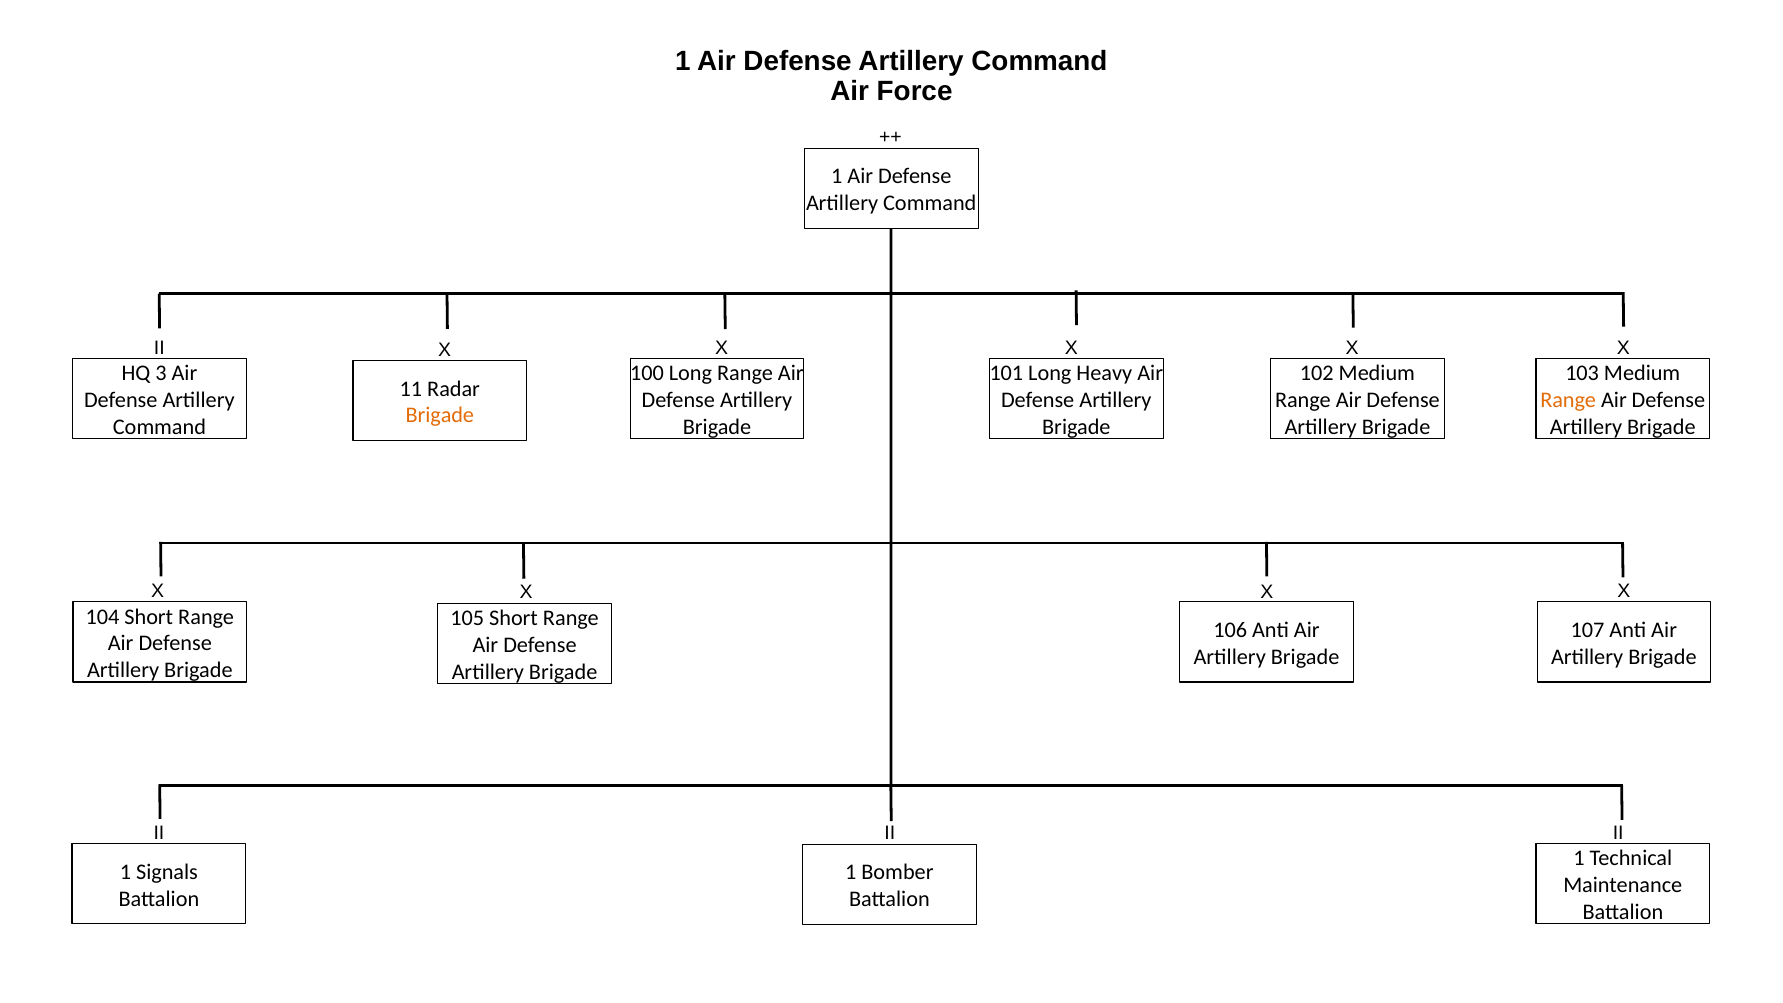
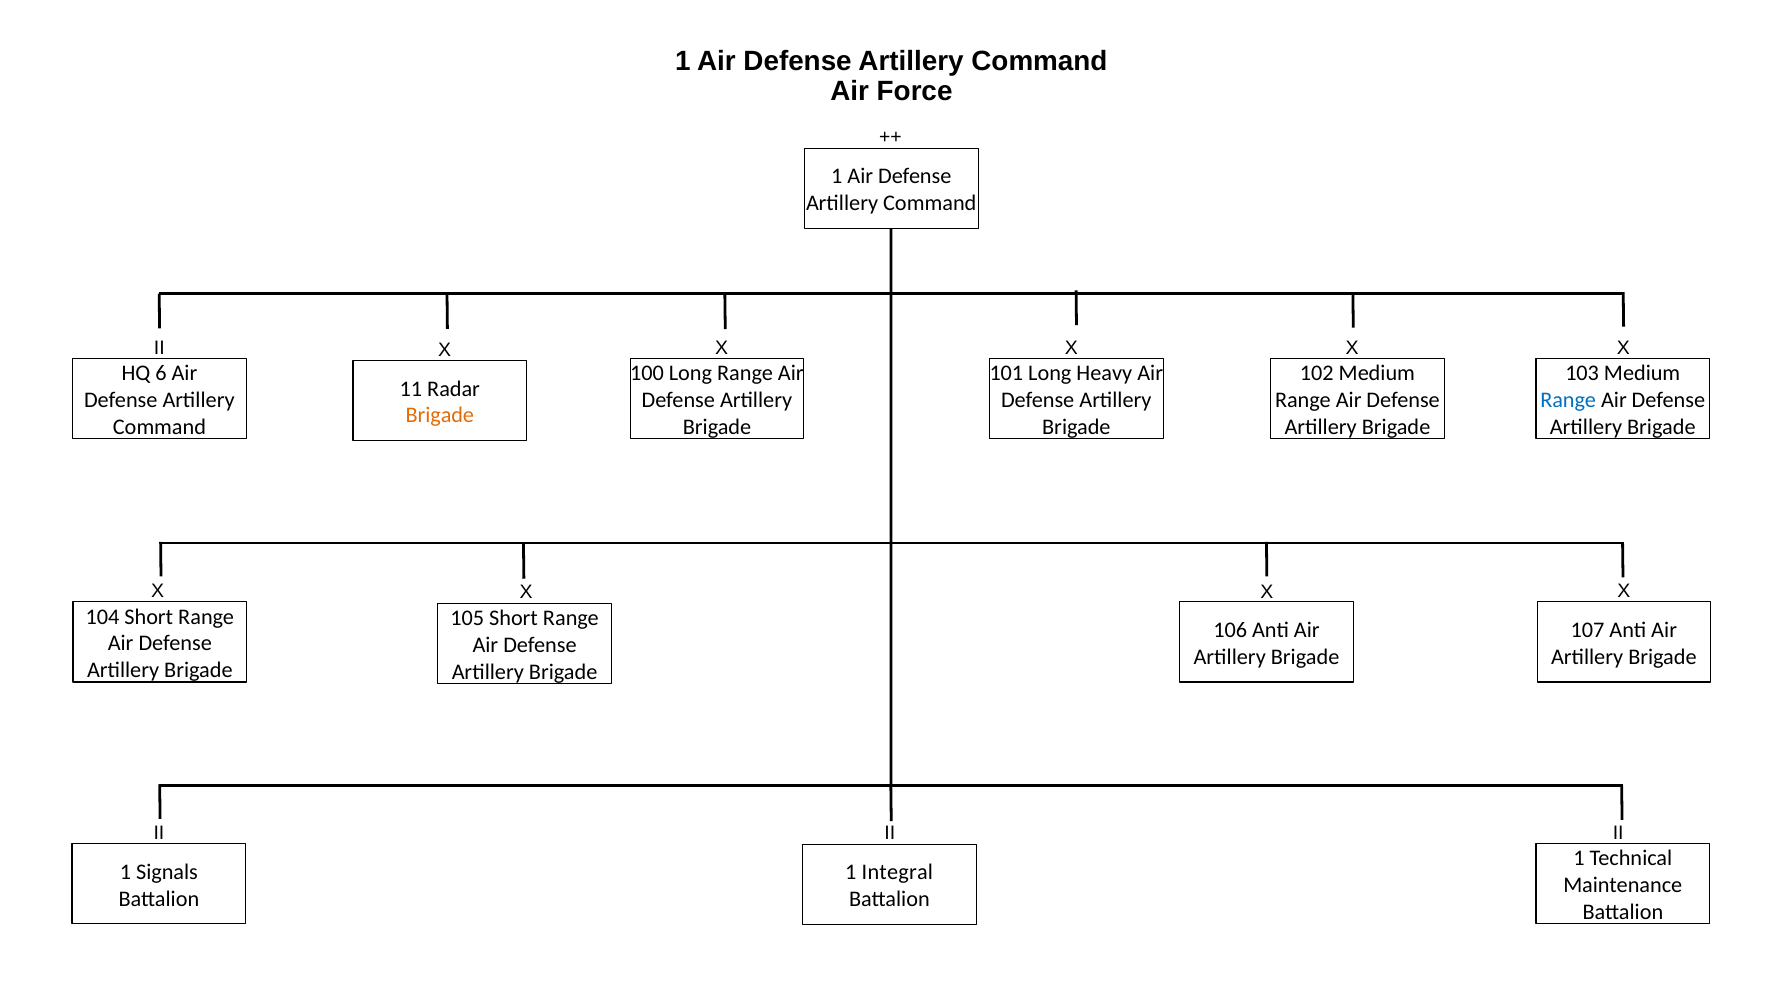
3: 3 -> 6
Range at (1568, 400) colour: orange -> blue
Bomber: Bomber -> Integral
